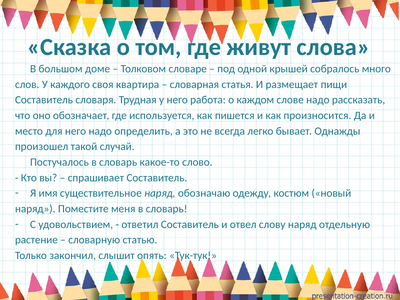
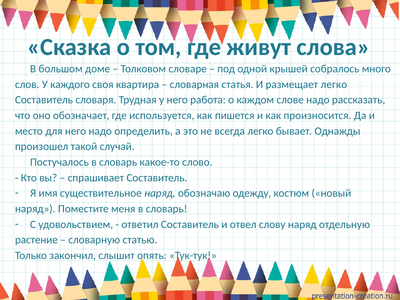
размещает пищи: пищи -> легко
